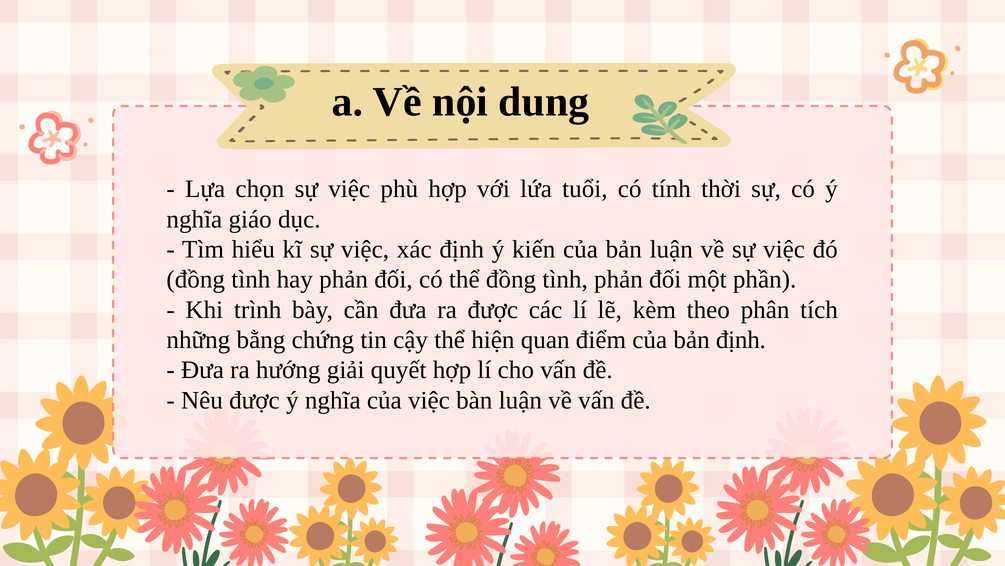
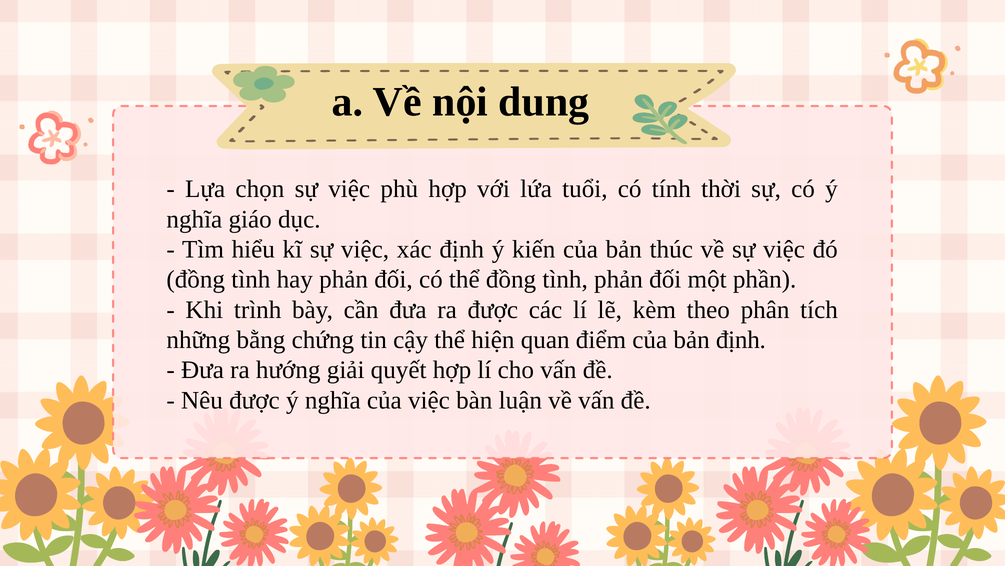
bản luận: luận -> thúc
